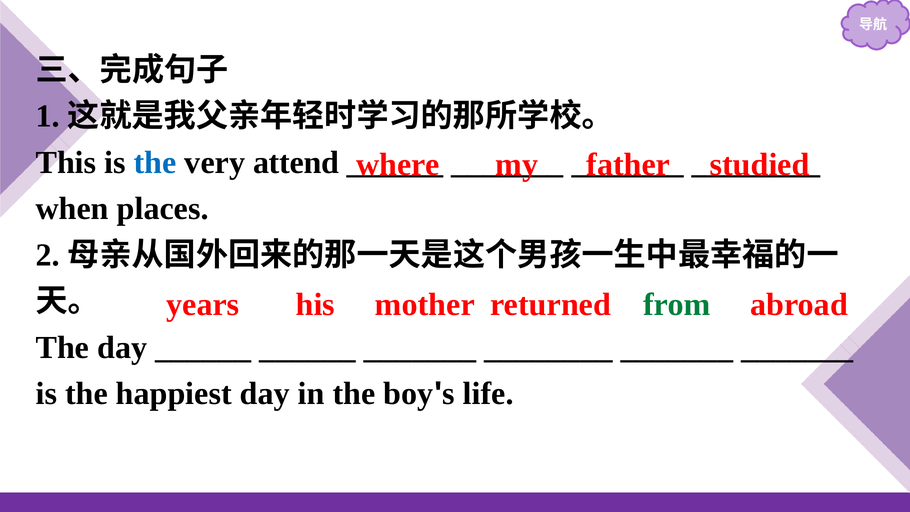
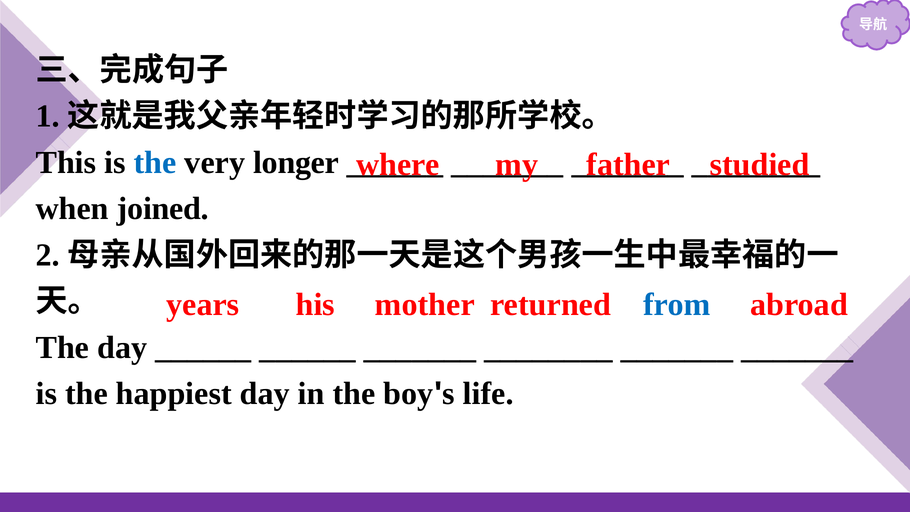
attend: attend -> longer
places: places -> joined
from colour: green -> blue
